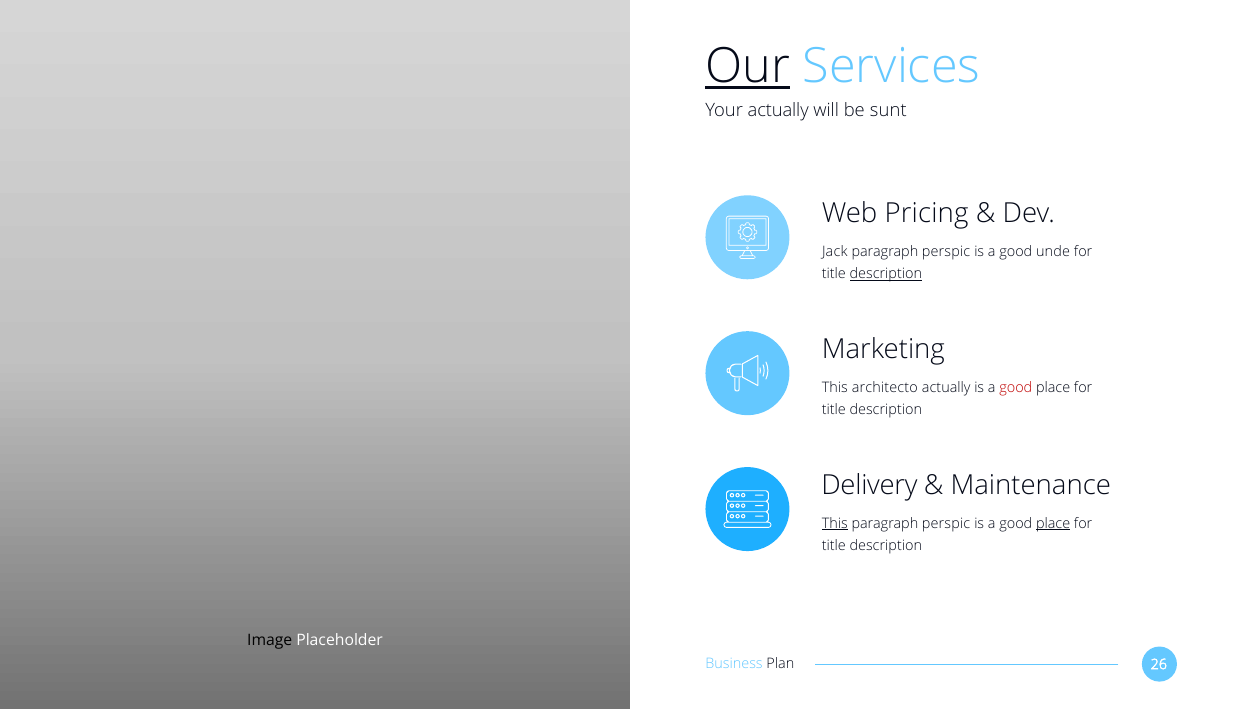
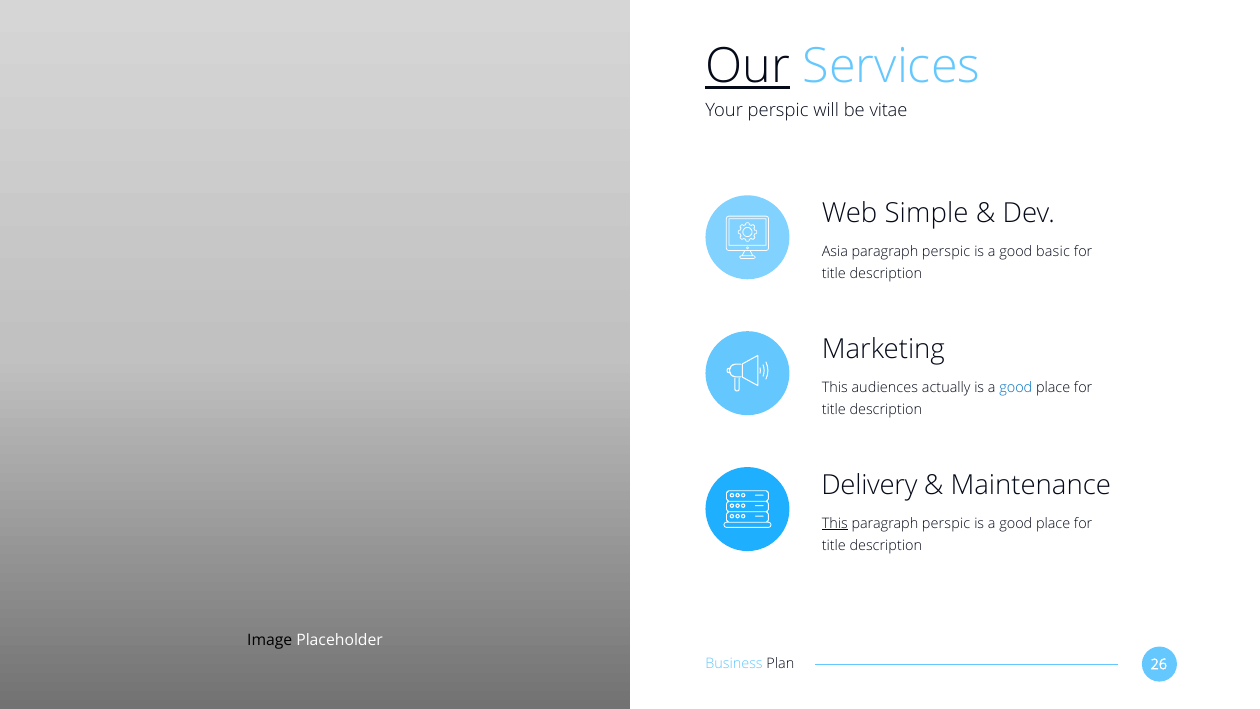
Your actually: actually -> perspic
sunt: sunt -> vitae
Pricing: Pricing -> Simple
Jack: Jack -> Asia
unde: unde -> basic
description at (886, 274) underline: present -> none
architecto: architecto -> audiences
good at (1016, 387) colour: red -> blue
place at (1053, 523) underline: present -> none
